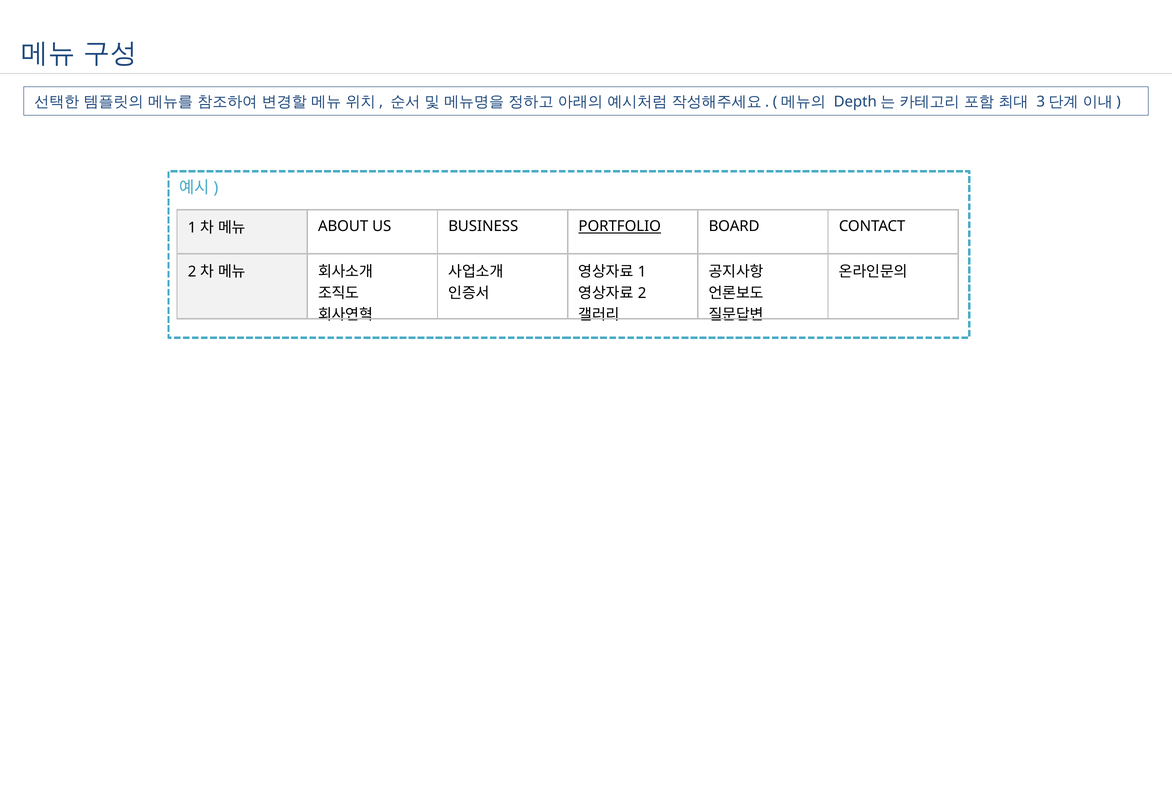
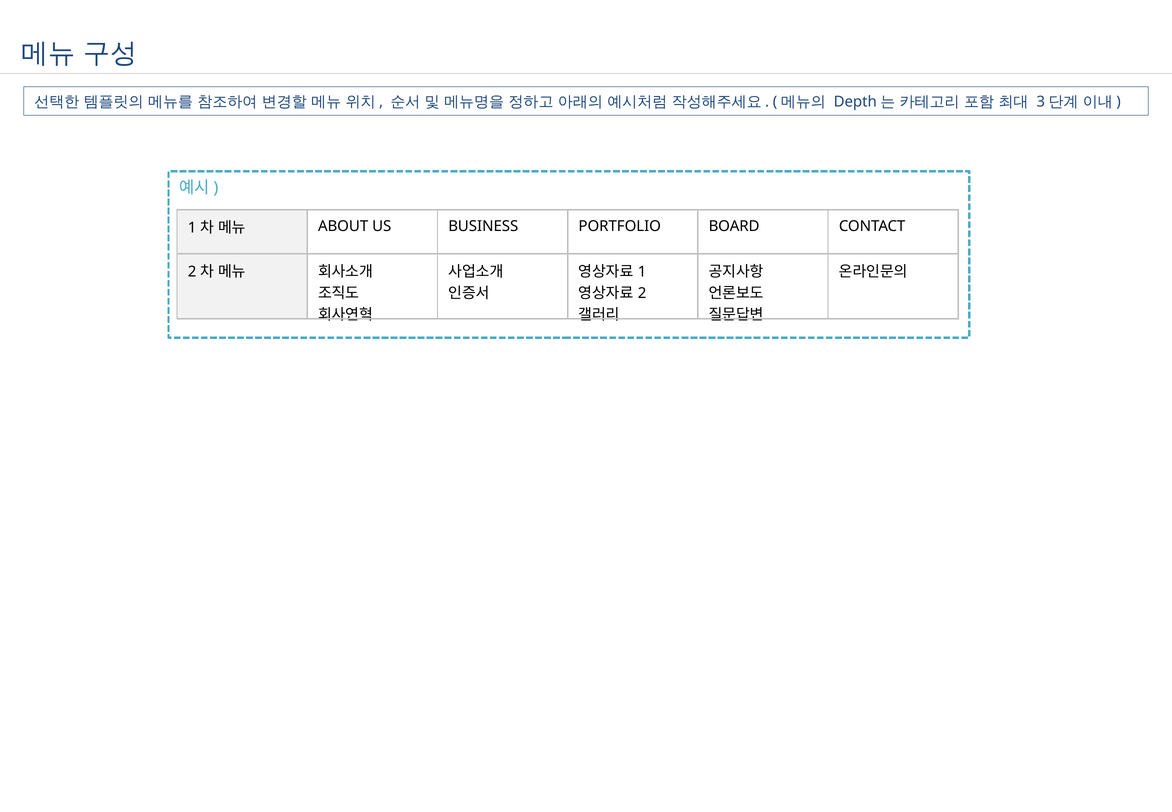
PORTFOLIO underline: present -> none
